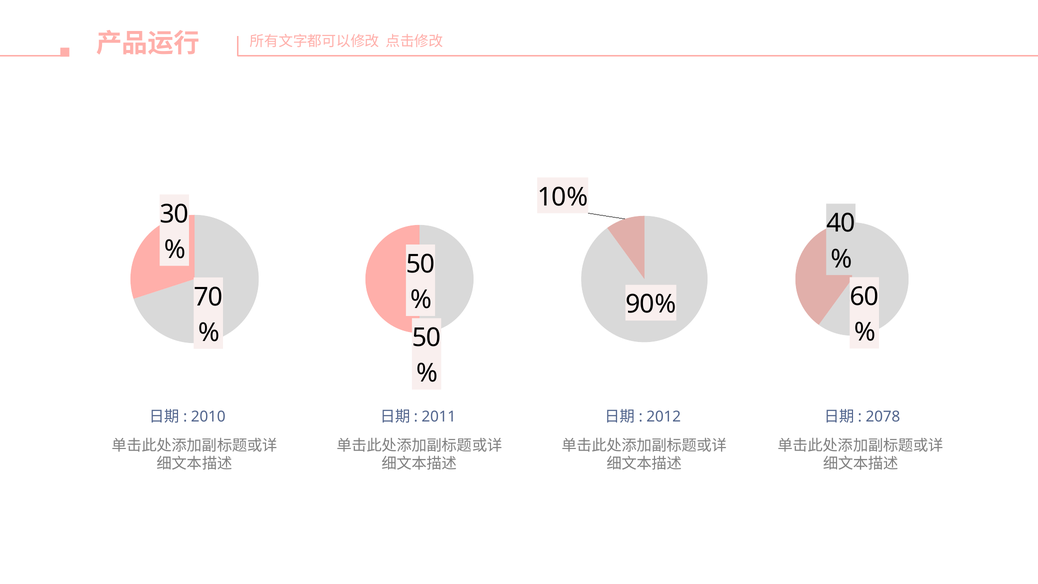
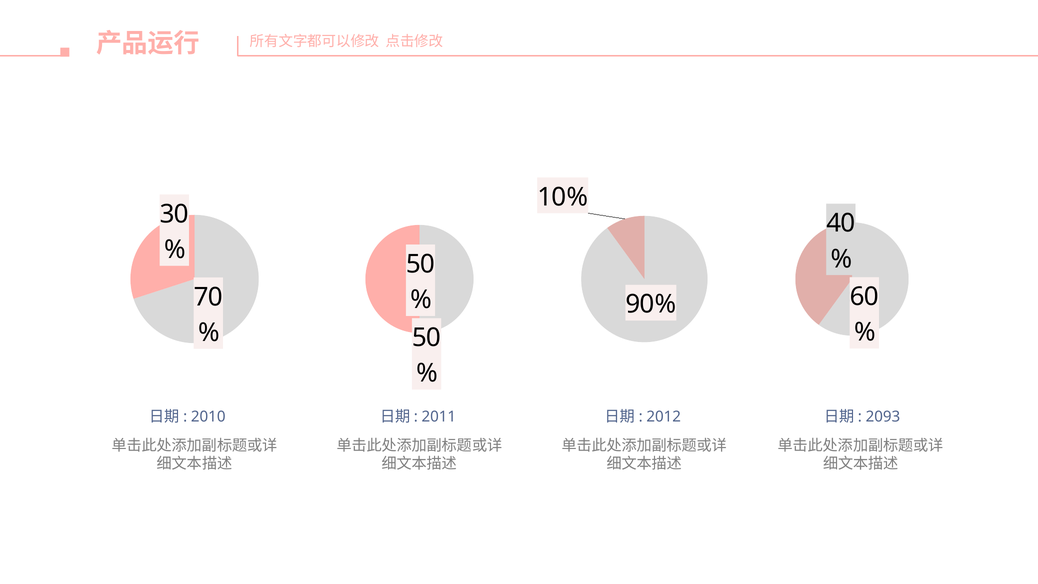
2078: 2078 -> 2093
